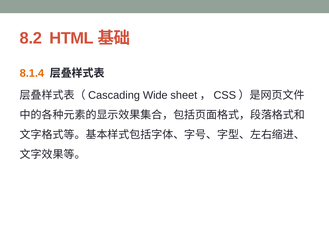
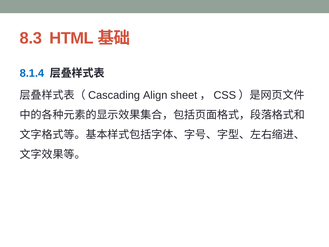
8.2: 8.2 -> 8.3
8.1.4 colour: orange -> blue
Wide: Wide -> Align
